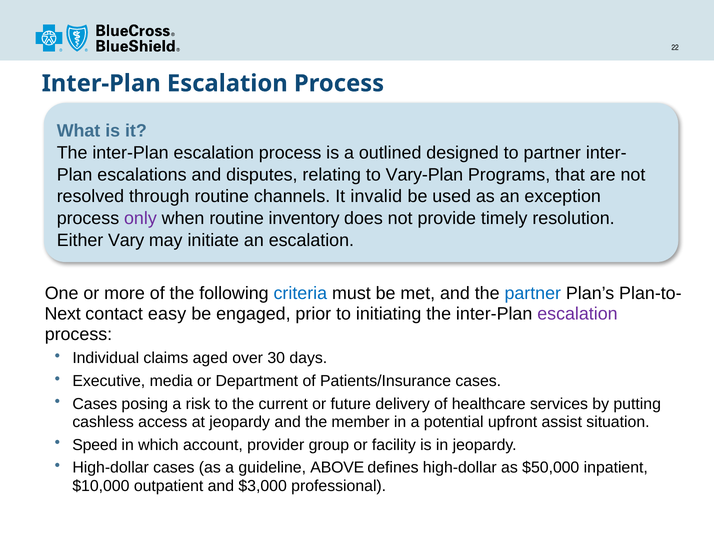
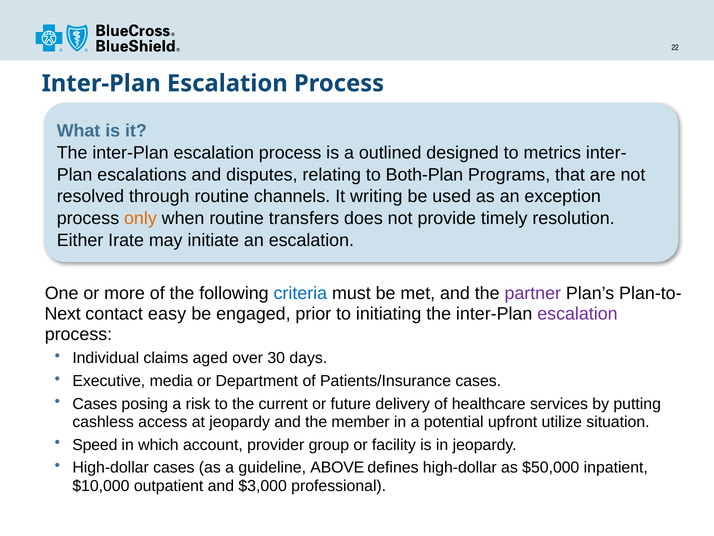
to partner: partner -> metrics
Vary-Plan: Vary-Plan -> Both-Plan
invalid: invalid -> writing
only colour: purple -> orange
inventory: inventory -> transfers
Vary: Vary -> Irate
partner at (533, 293) colour: blue -> purple
assist: assist -> utilize
